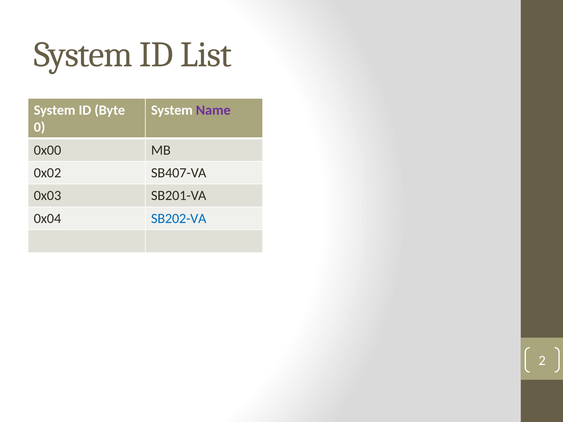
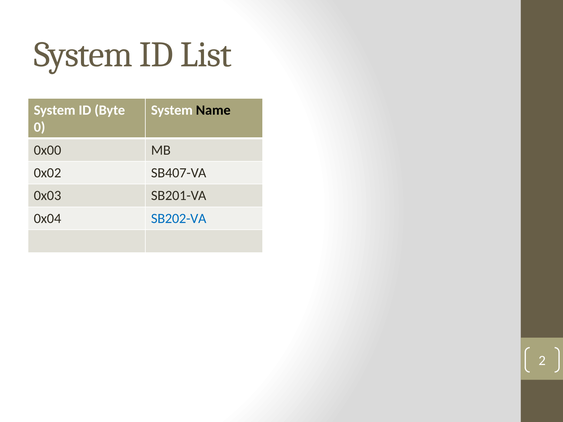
Name colour: purple -> black
